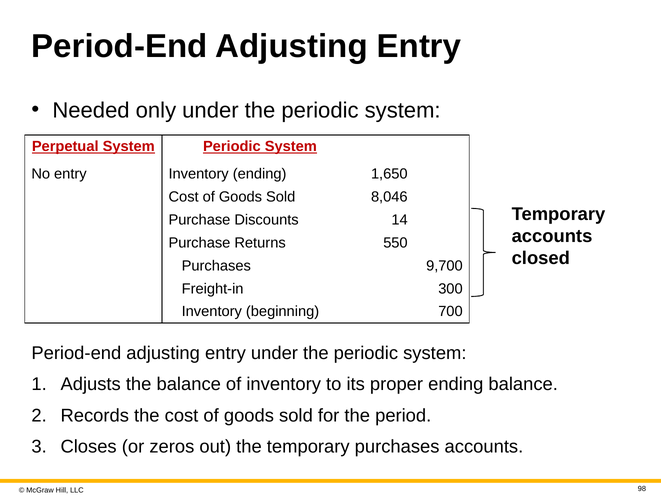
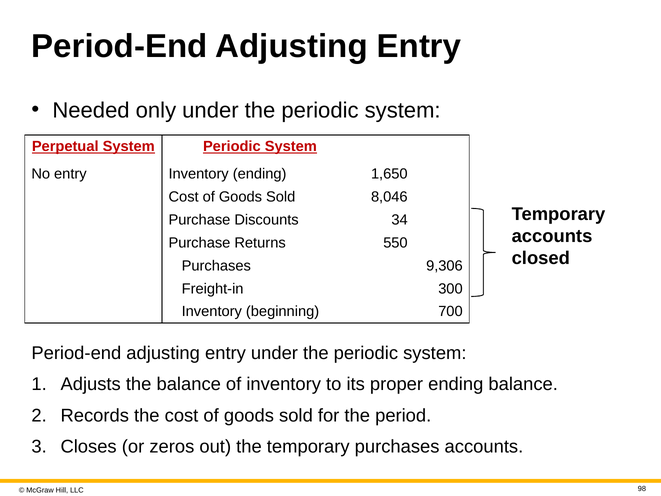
14: 14 -> 34
9,700: 9,700 -> 9,306
